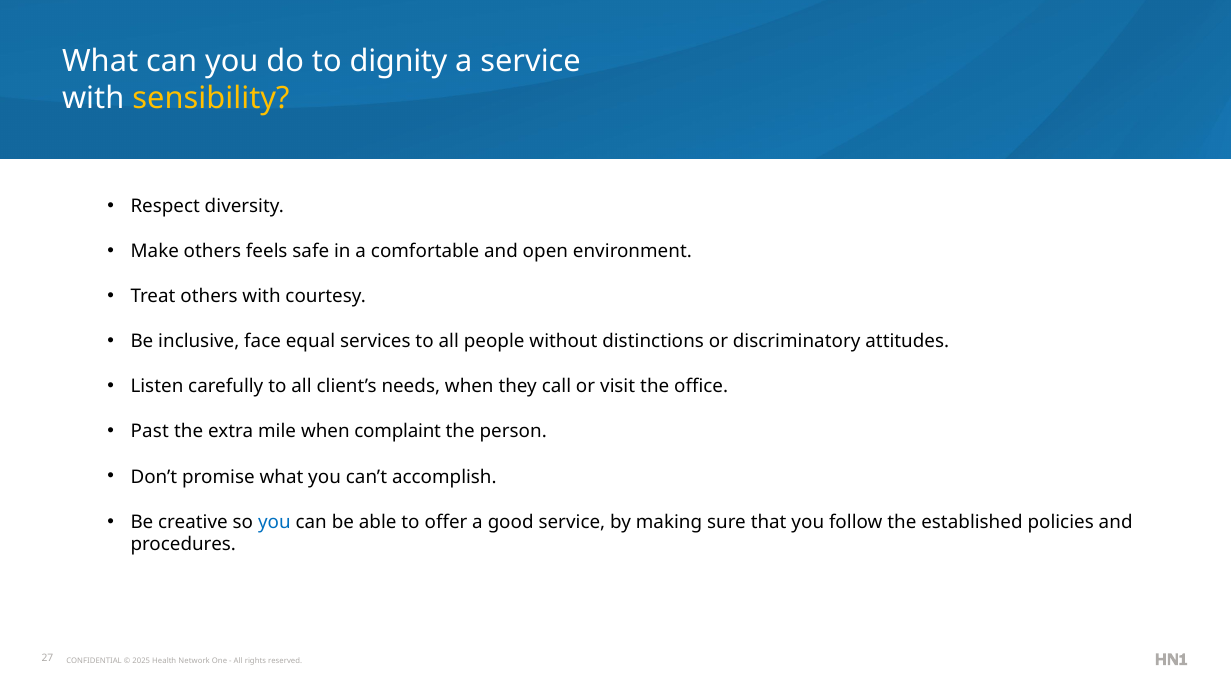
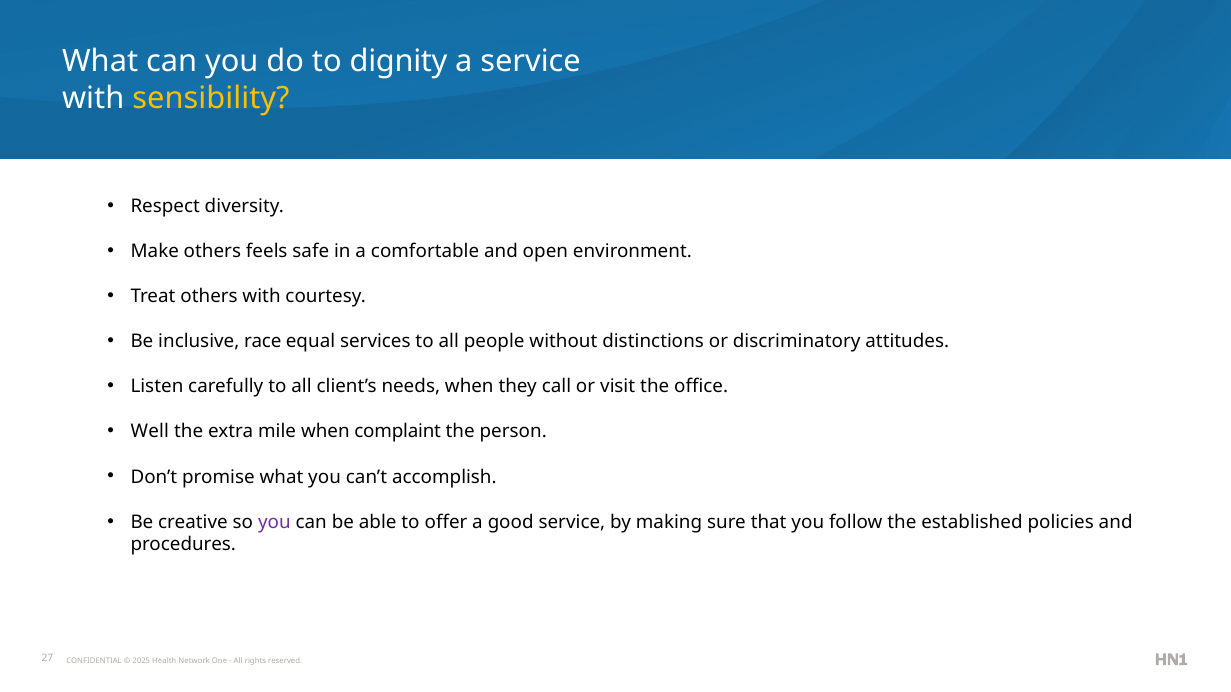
face: face -> race
Past: Past -> Well
you at (274, 522) colour: blue -> purple
